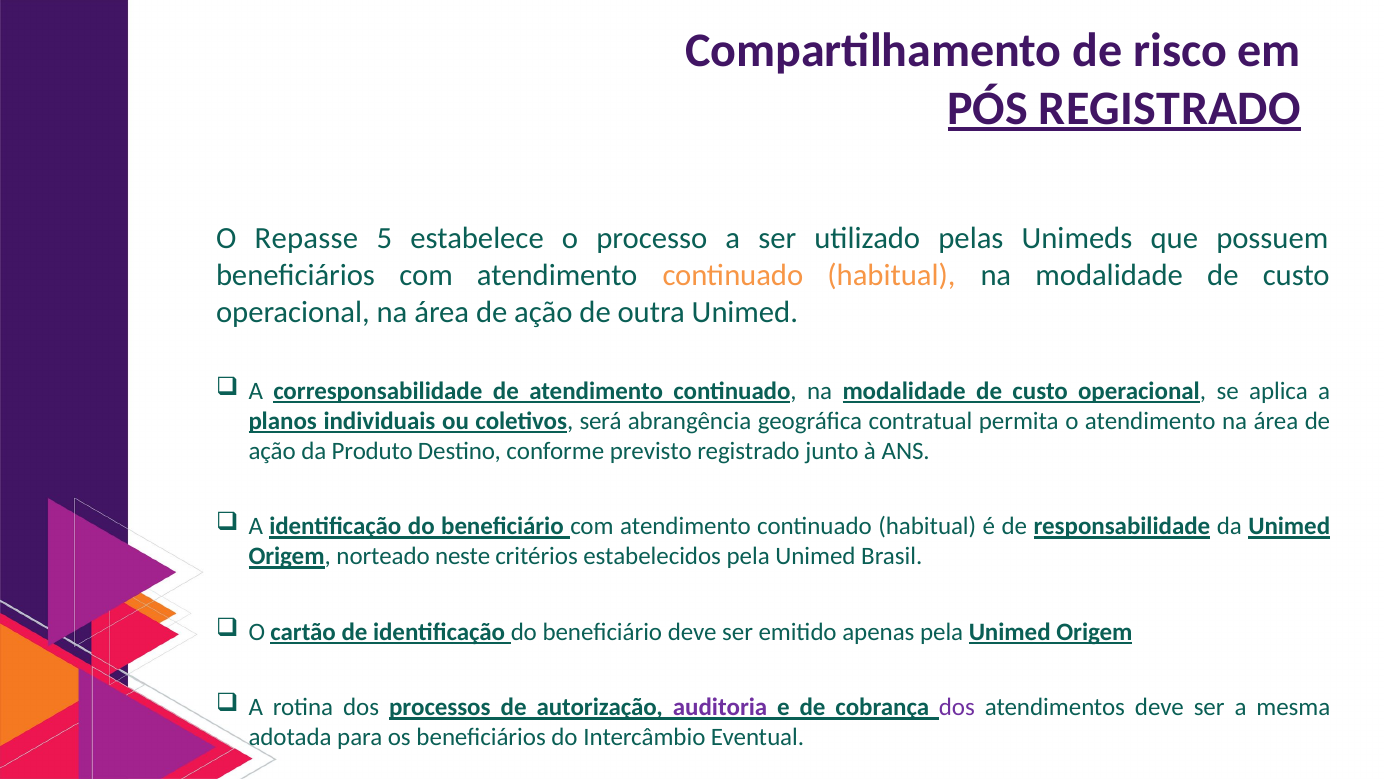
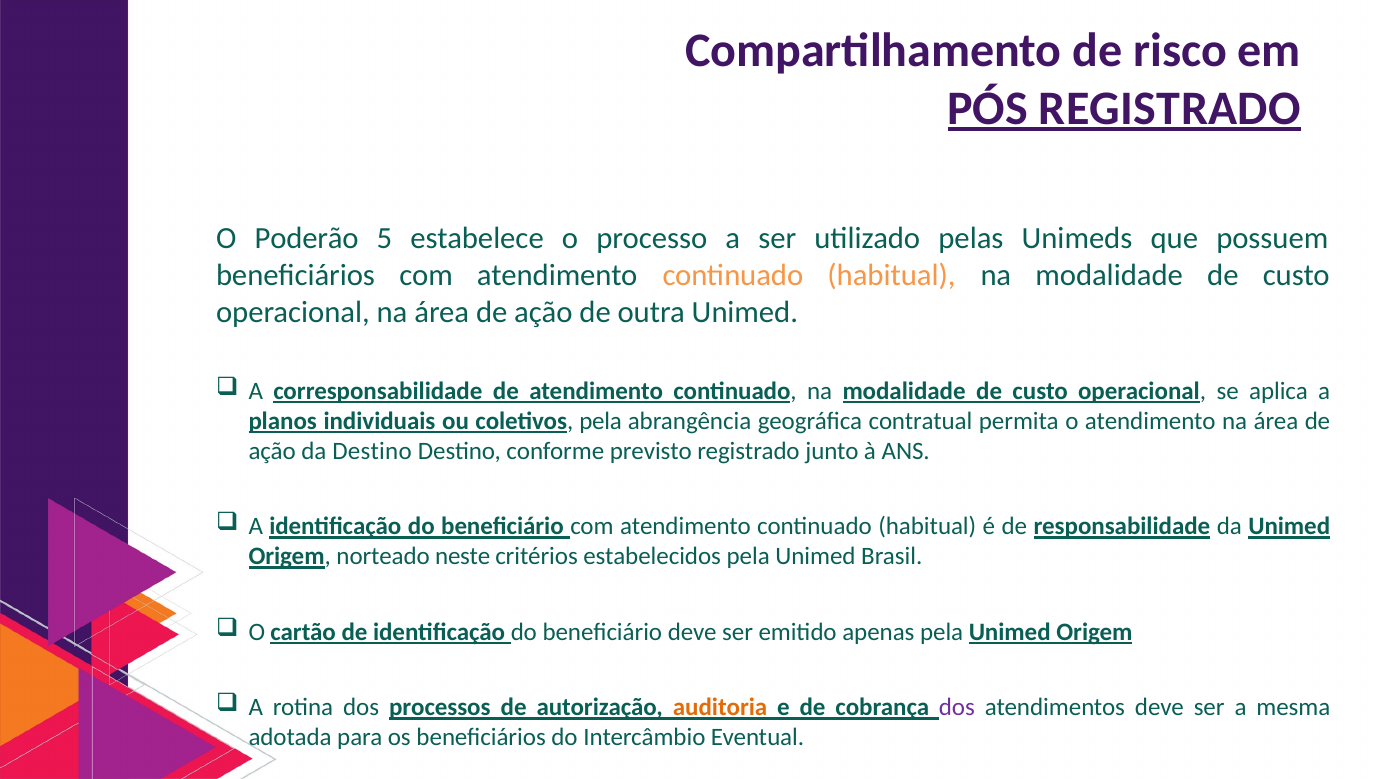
Repasse: Repasse -> Poderão
coletivos será: será -> pela
da Produto: Produto -> Destino
auditoria colour: purple -> orange
